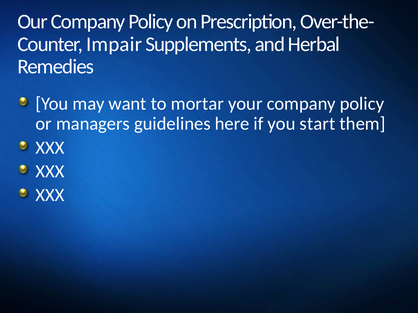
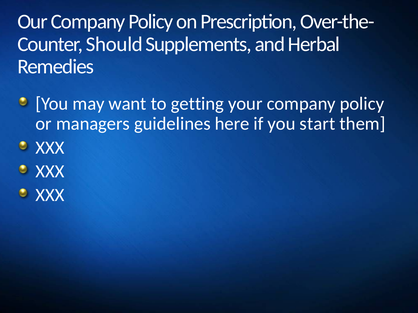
Impair: Impair -> Should
mortar: mortar -> getting
